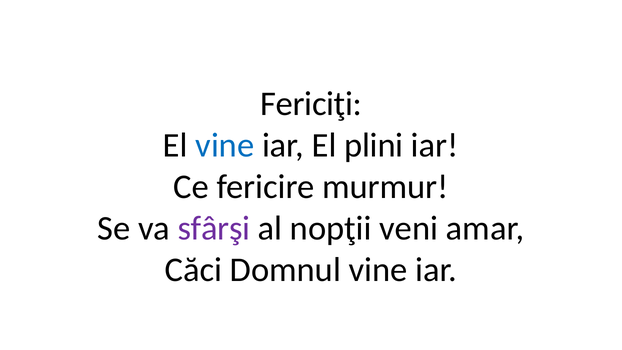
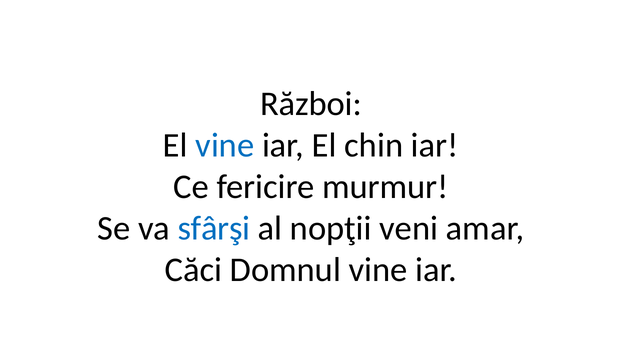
Fericiţi: Fericiţi -> Război
plini: plini -> chin
sfârşi colour: purple -> blue
